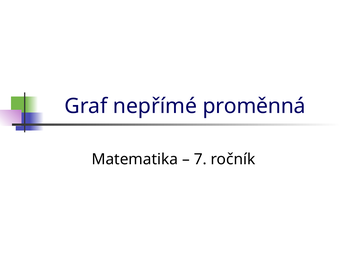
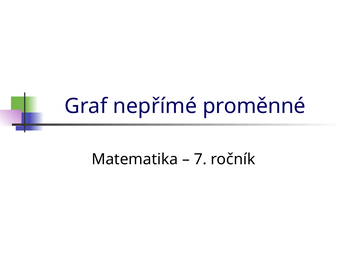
proměnná: proměnná -> proměnné
